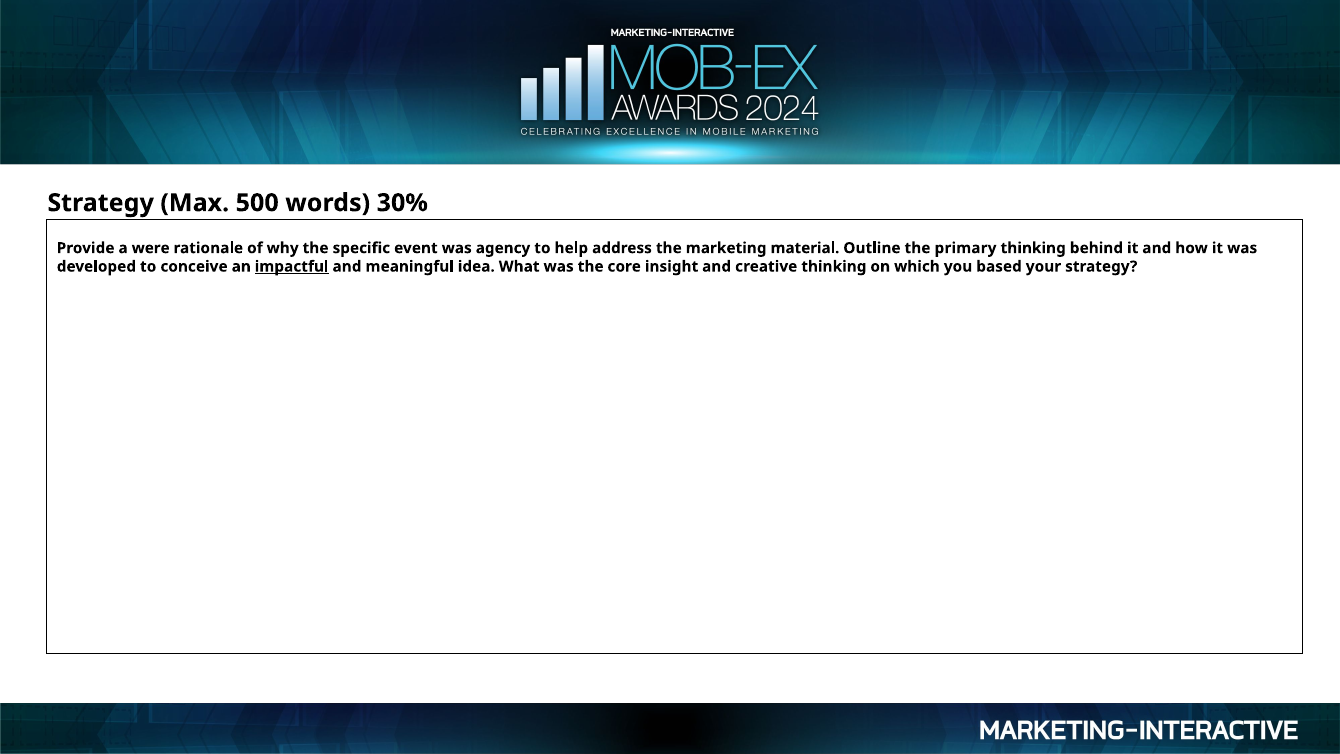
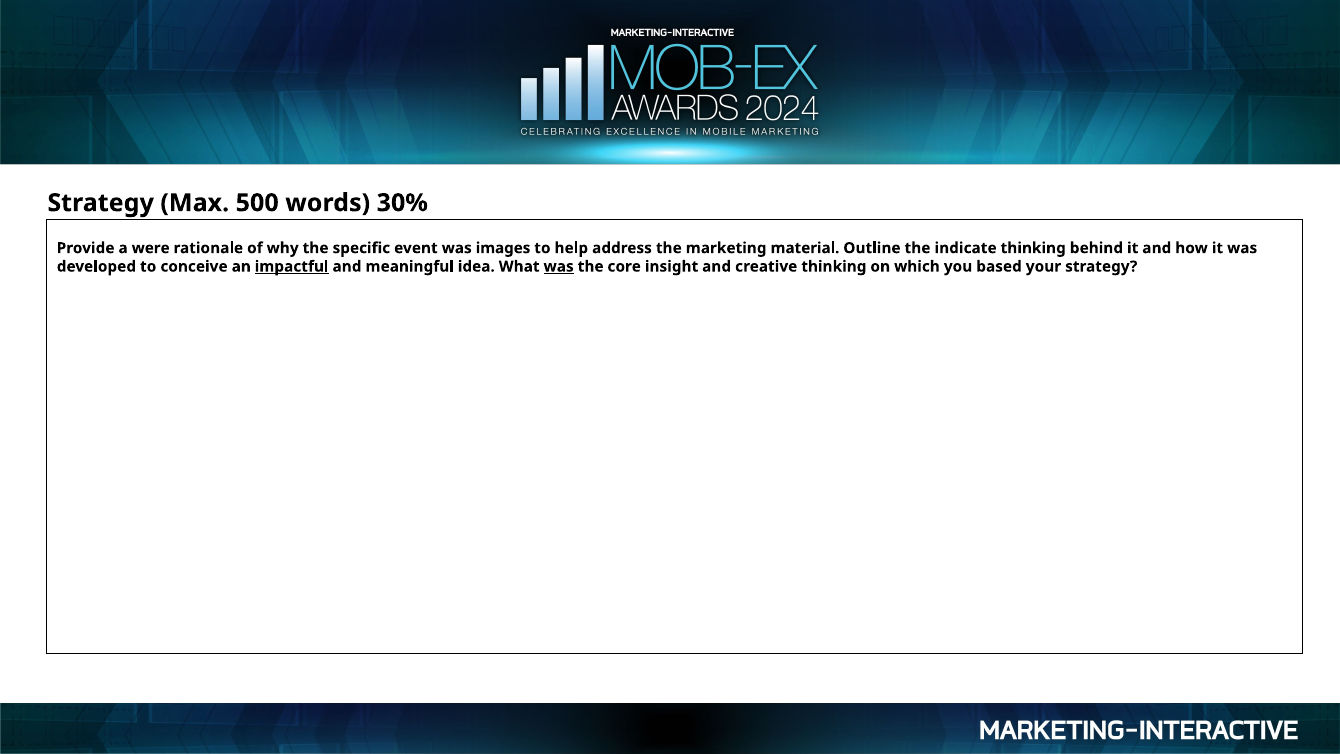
agency: agency -> images
primary: primary -> indicate
was at (559, 266) underline: none -> present
